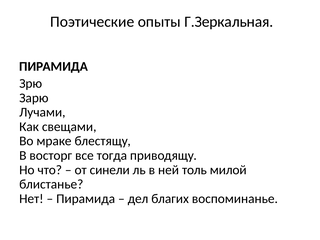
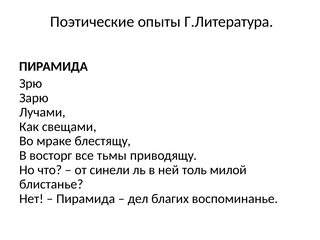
Г.Зеркальная: Г.Зеркальная -> Г.Литература
тогда: тогда -> тьмы
